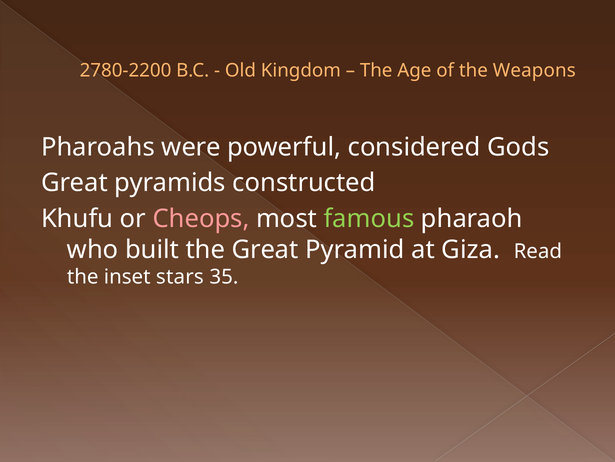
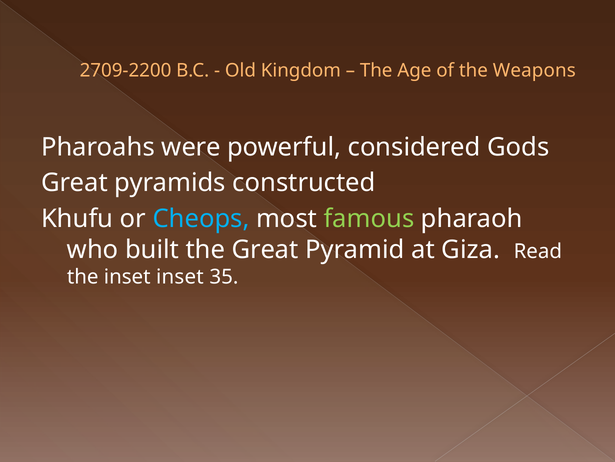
2780-2200: 2780-2200 -> 2709-2200
Cheops colour: pink -> light blue
inset stars: stars -> inset
